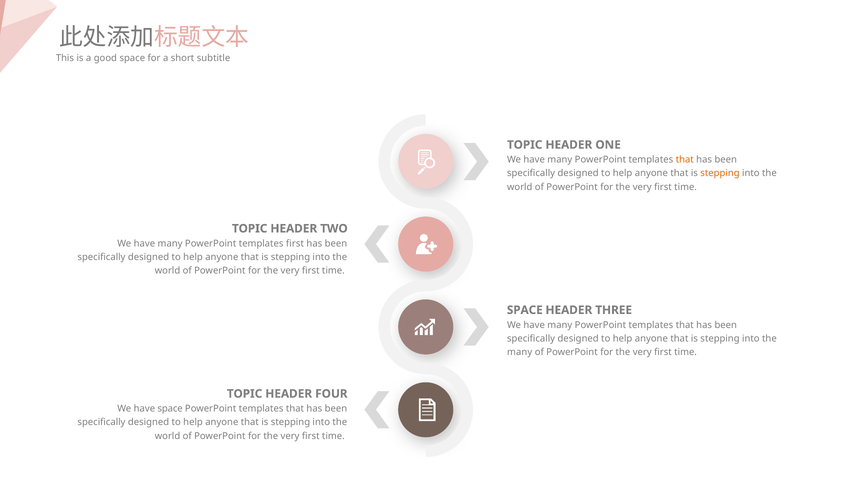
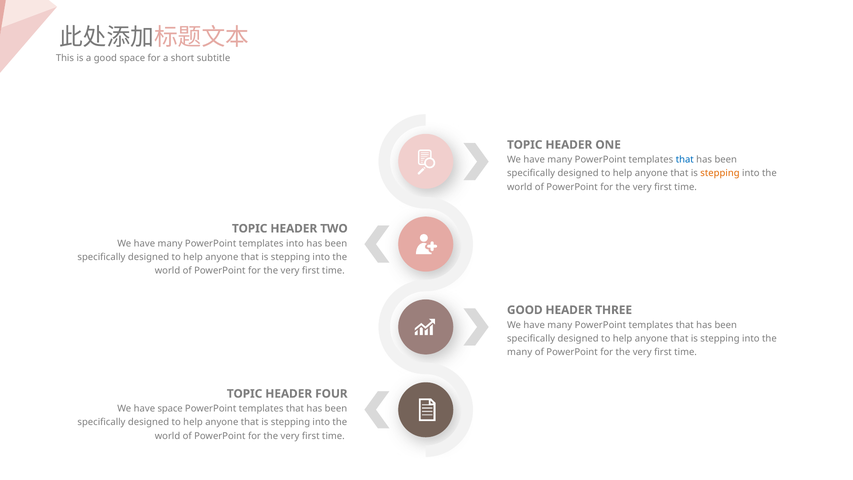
that at (685, 160) colour: orange -> blue
templates first: first -> into
SPACE at (525, 310): SPACE -> GOOD
